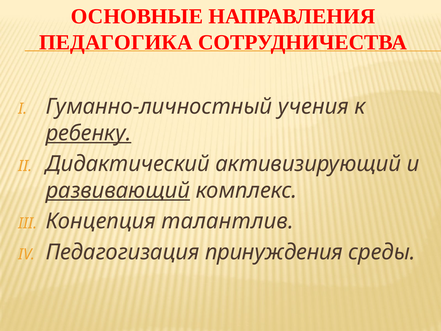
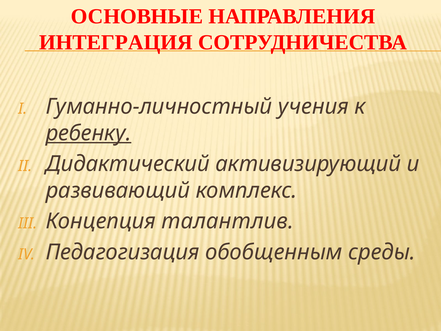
ПЕДАГОГИКА: ПЕДАГОГИКА -> ИНТЕГРАЦИЯ
развивающий underline: present -> none
принуждения: принуждения -> обобщенным
